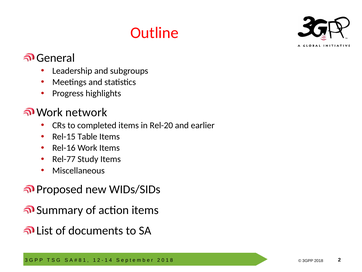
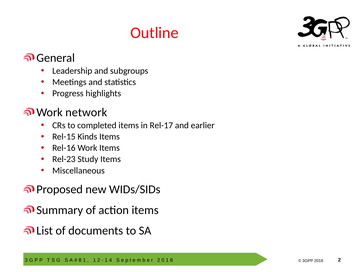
Rel-20: Rel-20 -> Rel-17
Table: Table -> Kinds
Rel-77: Rel-77 -> Rel-23
